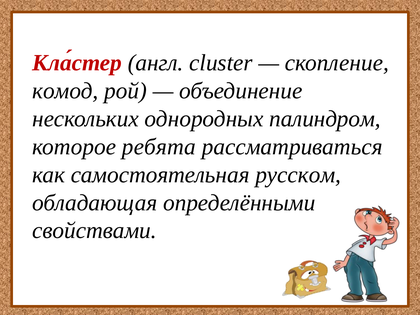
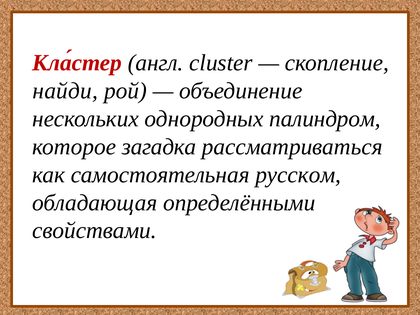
комод: комод -> найди
ребята: ребята -> загадка
